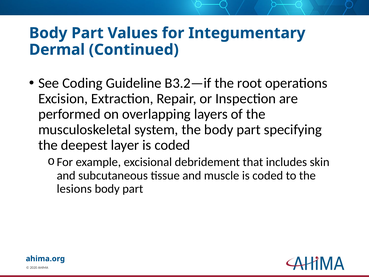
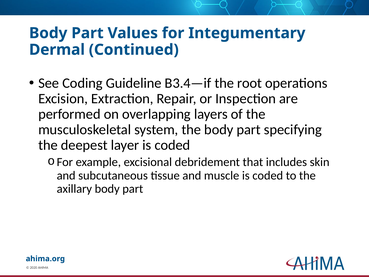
B3.2—if: B3.2—if -> B3.4—if
lesions: lesions -> axillary
